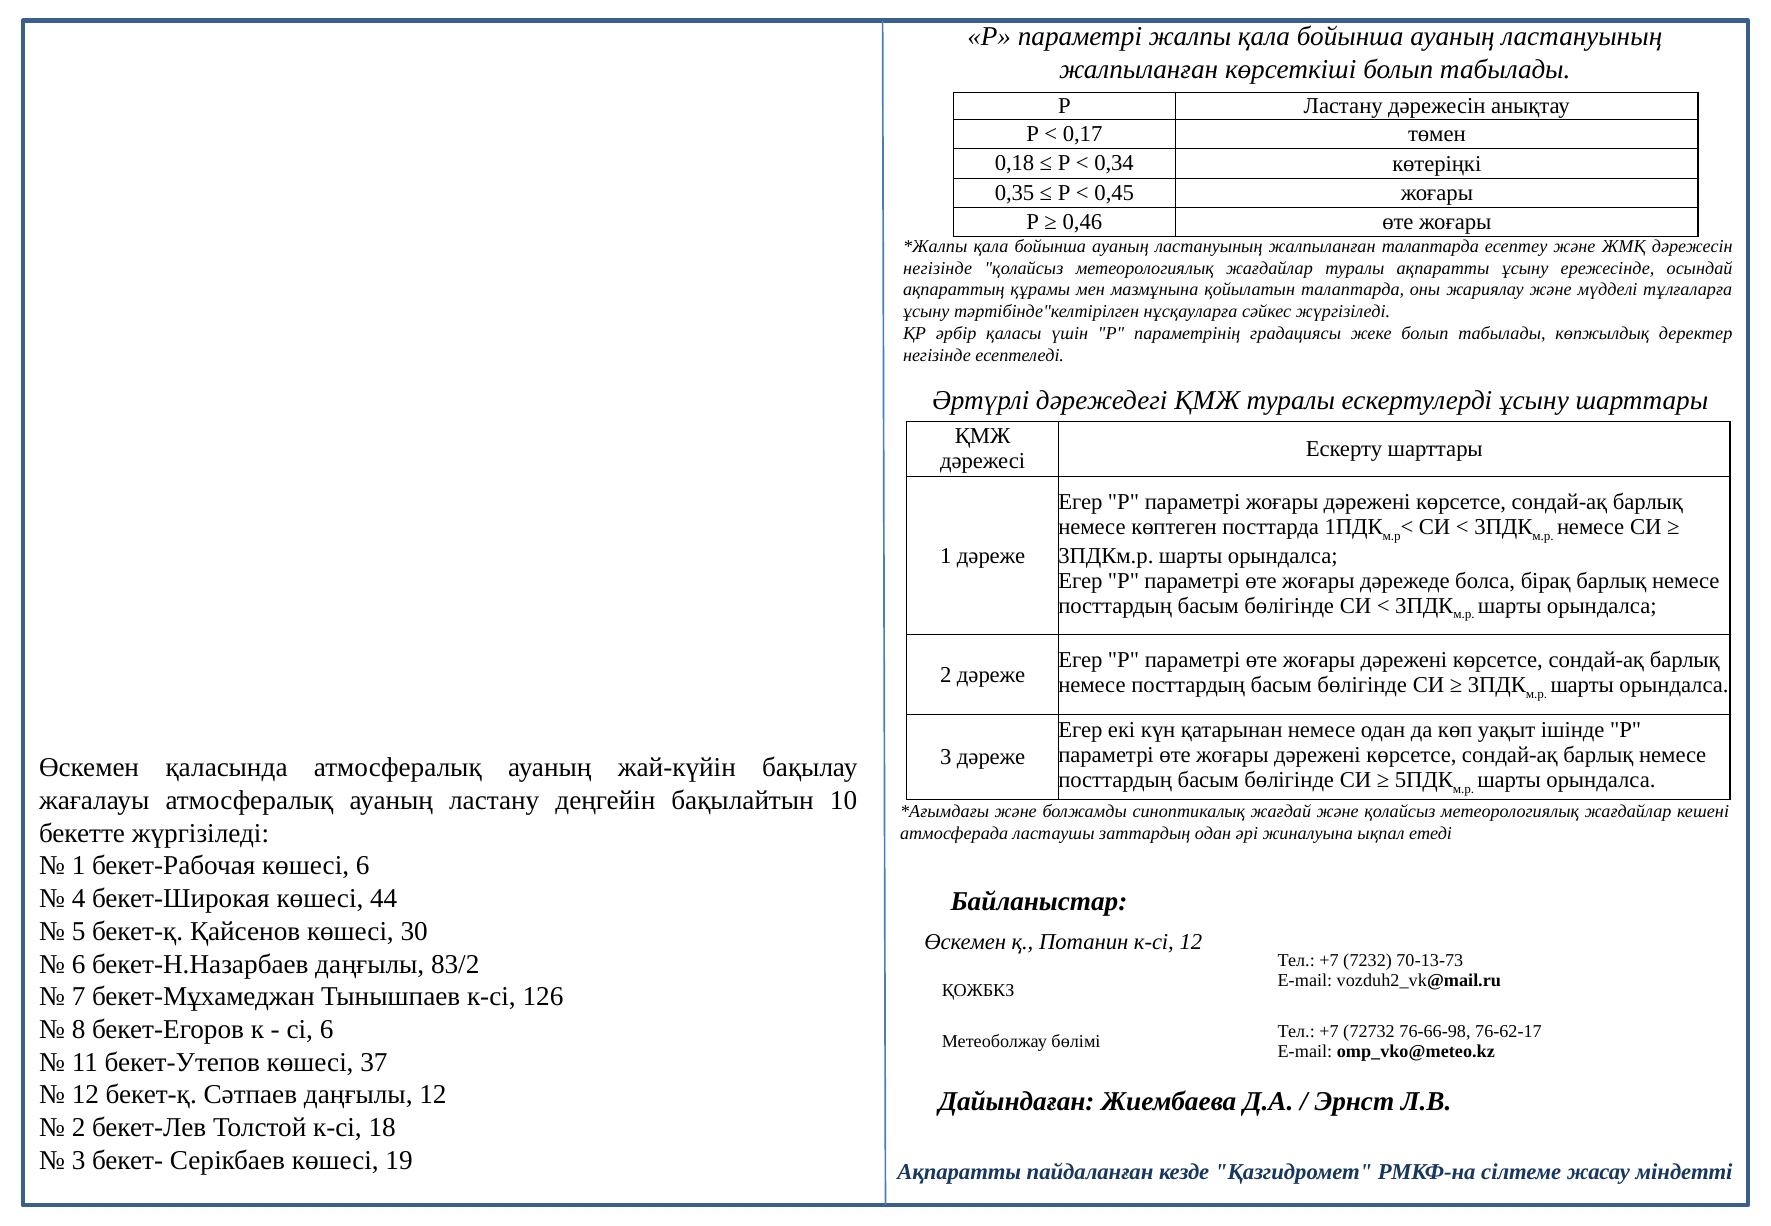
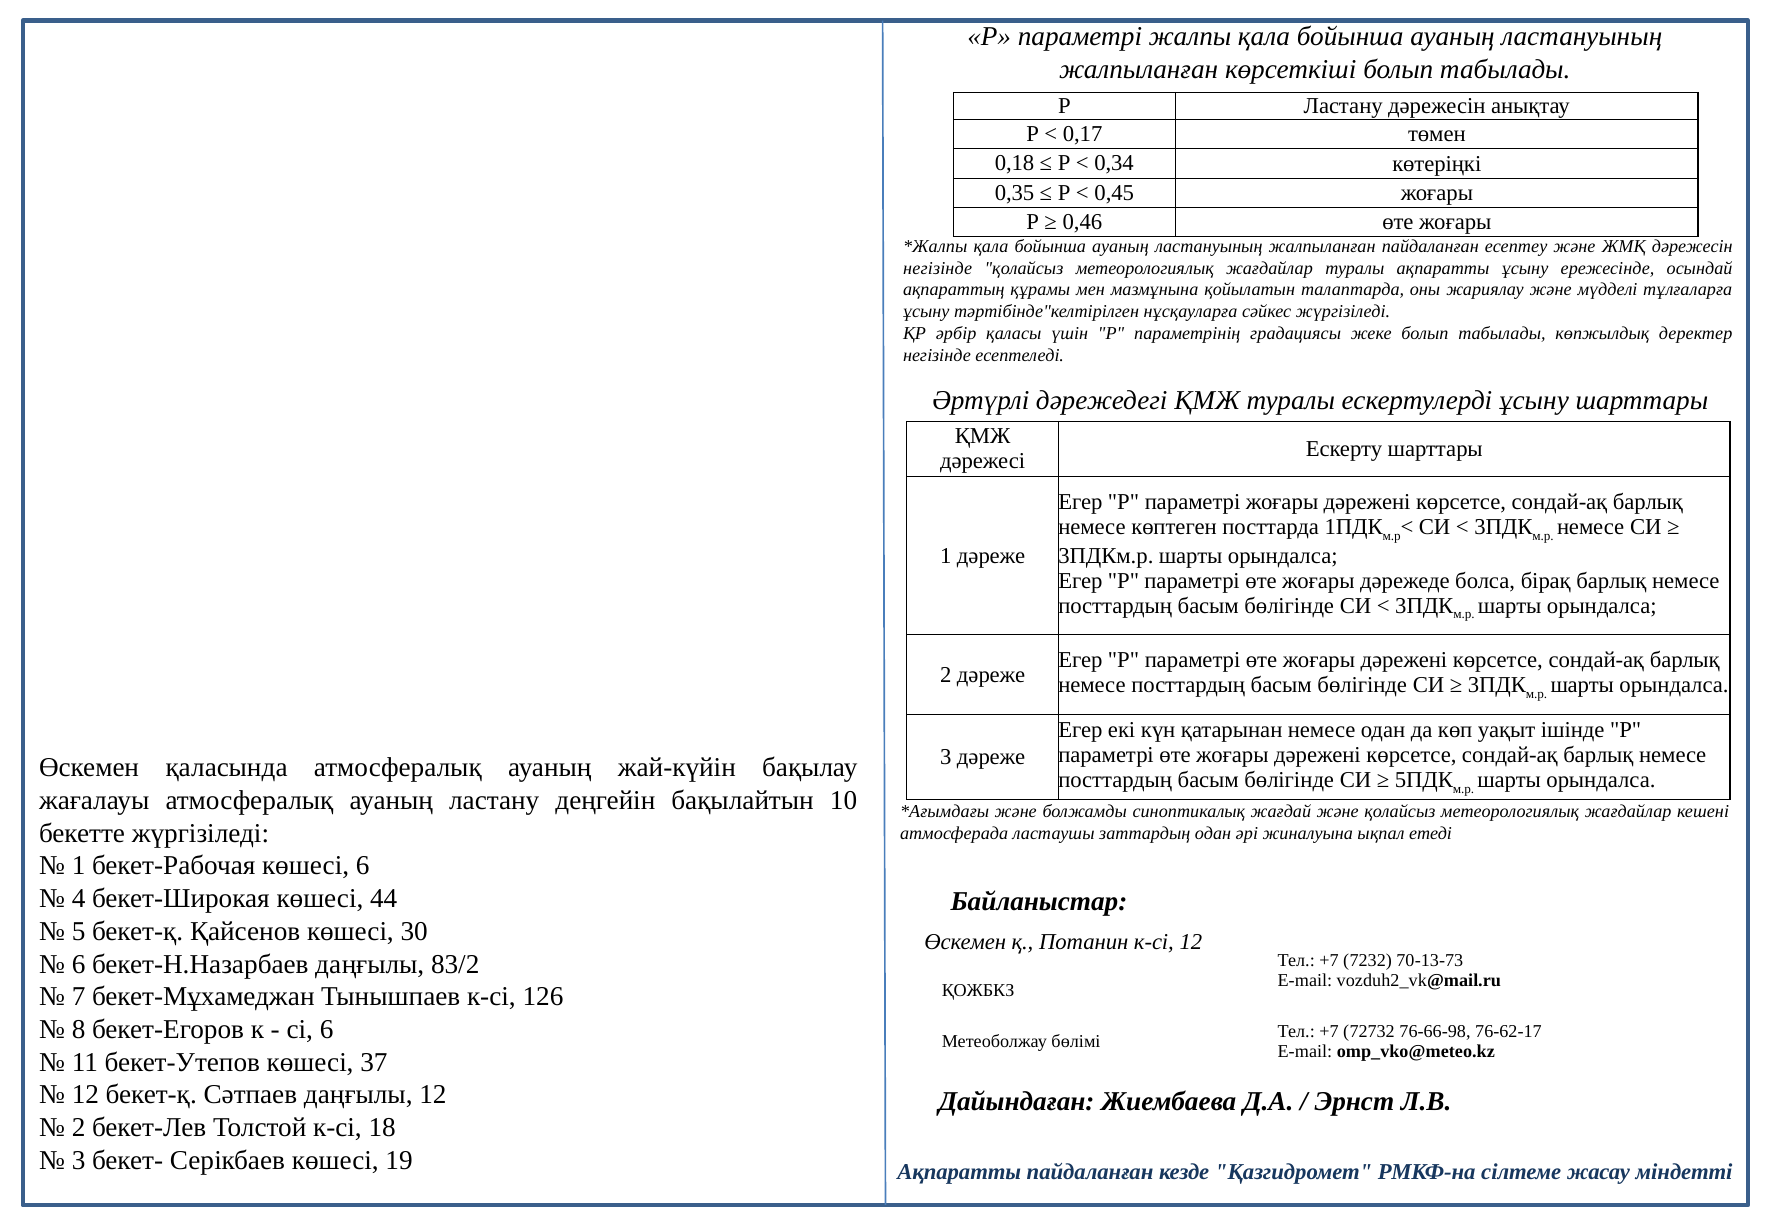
жалпыланған талаптарда: талаптарда -> пайдаланған
